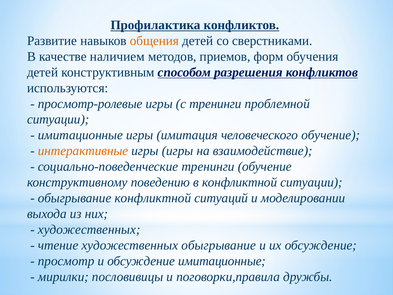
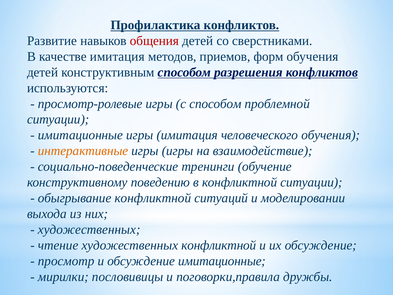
общения colour: orange -> red
качестве наличием: наличием -> имитация
с тренинги: тренинги -> способом
человеческого обучение: обучение -> обучения
художественных обыгрывание: обыгрывание -> конфликтной
